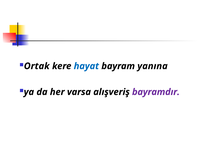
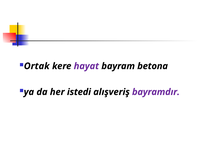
hayat colour: blue -> purple
yanına: yanına -> betona
varsa: varsa -> istedi
